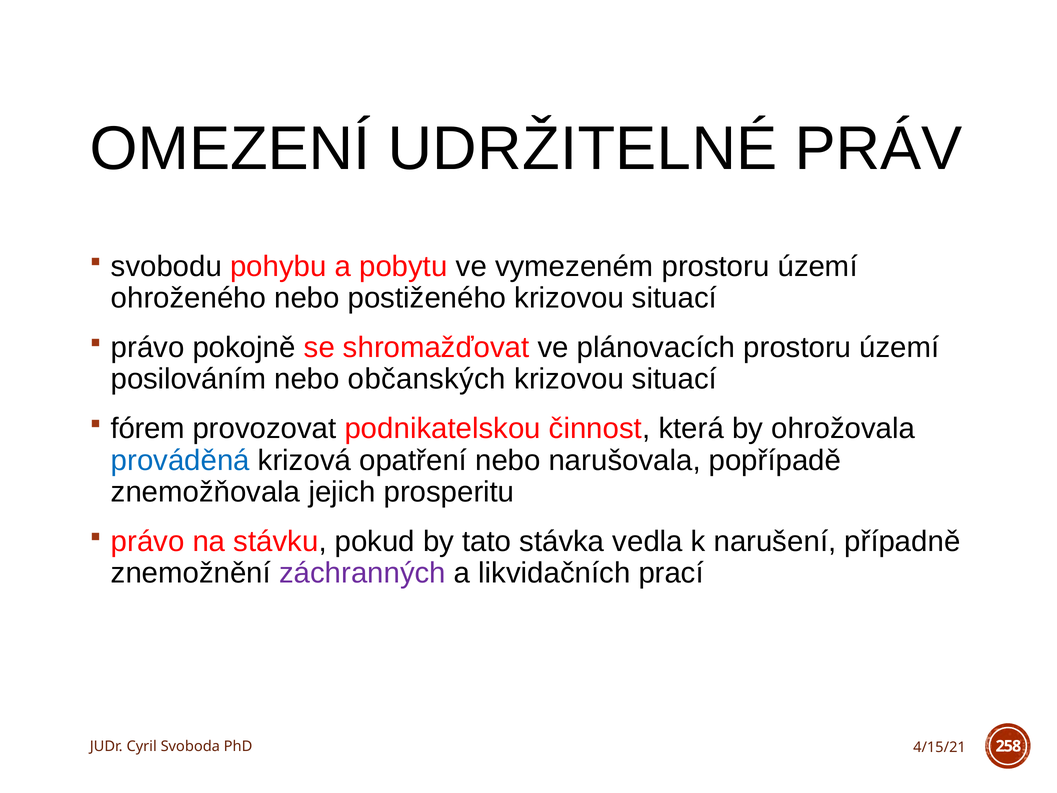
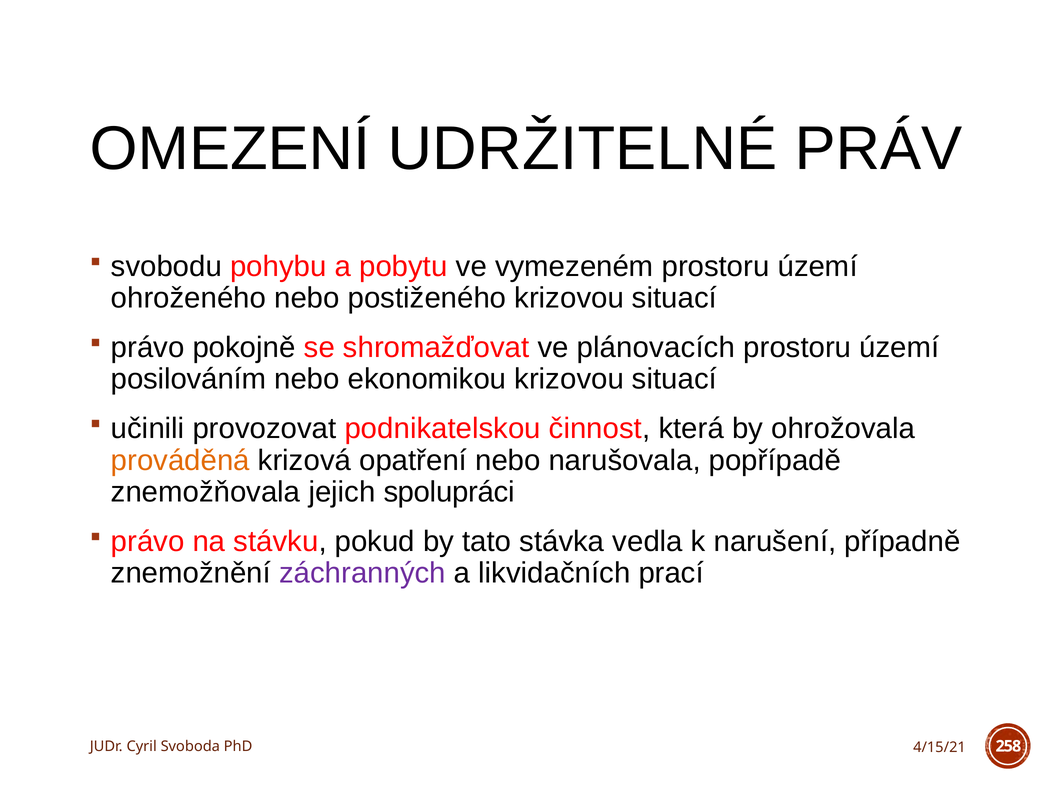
občanských: občanských -> ekonomikou
fórem: fórem -> učinili
prováděná colour: blue -> orange
prosperitu: prosperitu -> spolupráci
